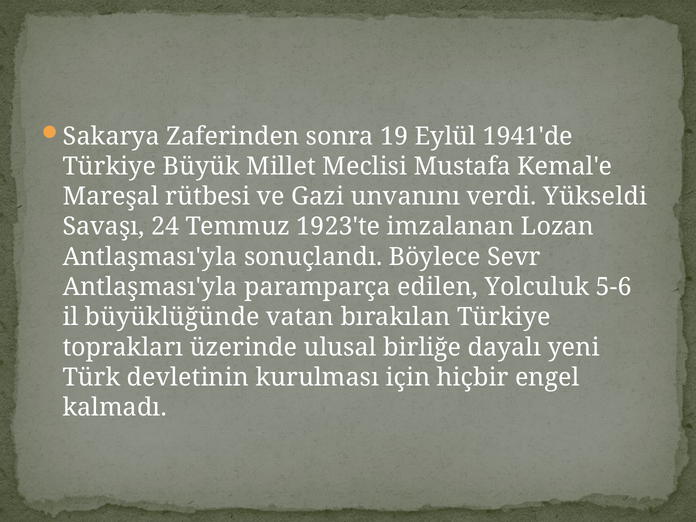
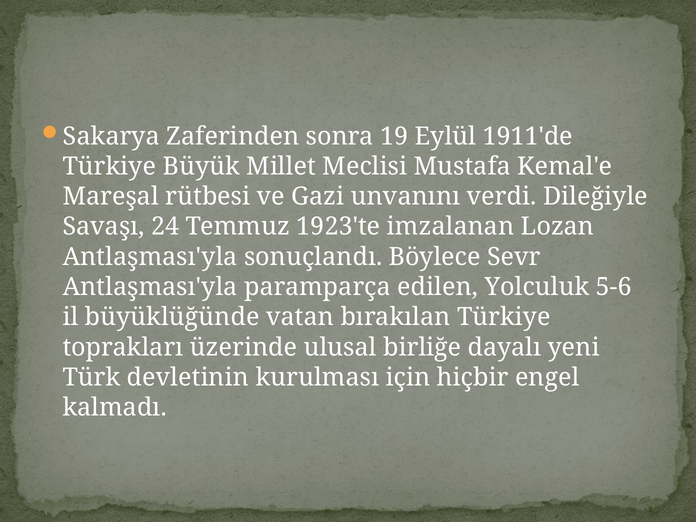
1941'de: 1941'de -> 1911'de
Yükseldi: Yükseldi -> Dileğiyle
